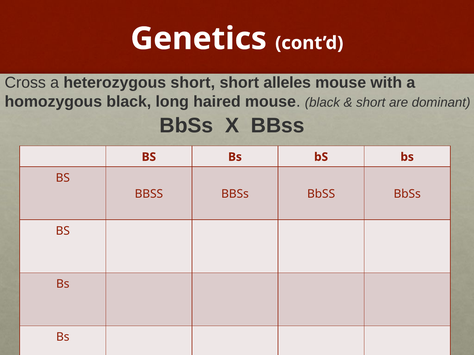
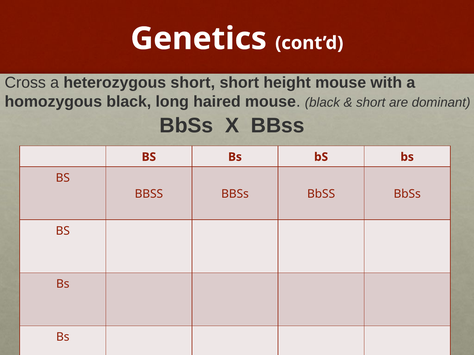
alleles: alleles -> height
